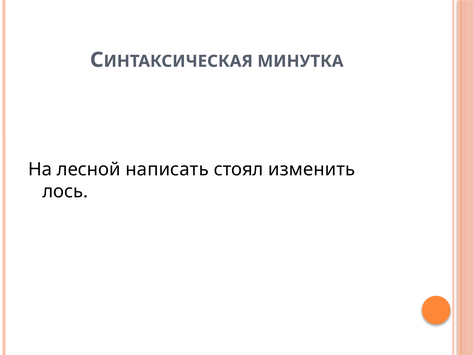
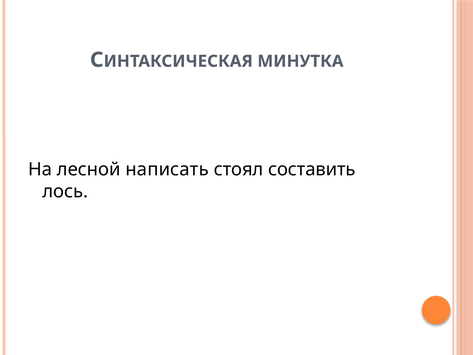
изменить: изменить -> составить
